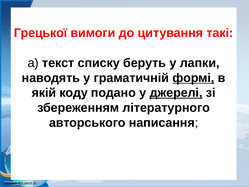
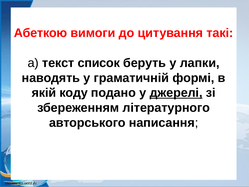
Грецької: Грецької -> Абеткою
списку: списку -> список
формі underline: present -> none
